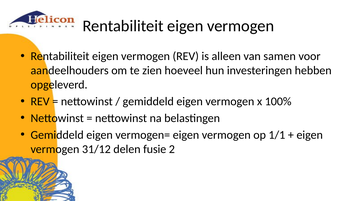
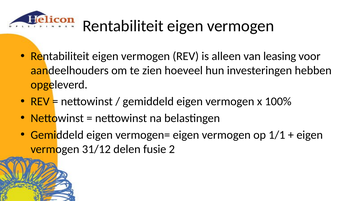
samen: samen -> leasing
